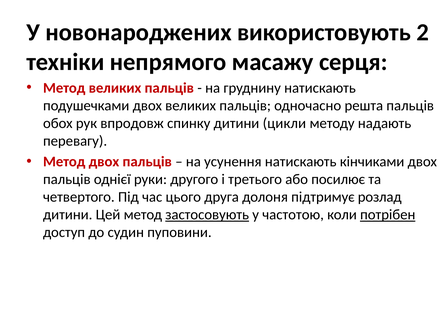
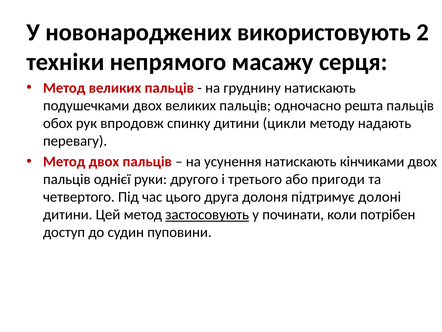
посилює: посилює -> пригоди
розлад: розлад -> долоні
частотою: частотою -> починати
потрібен underline: present -> none
